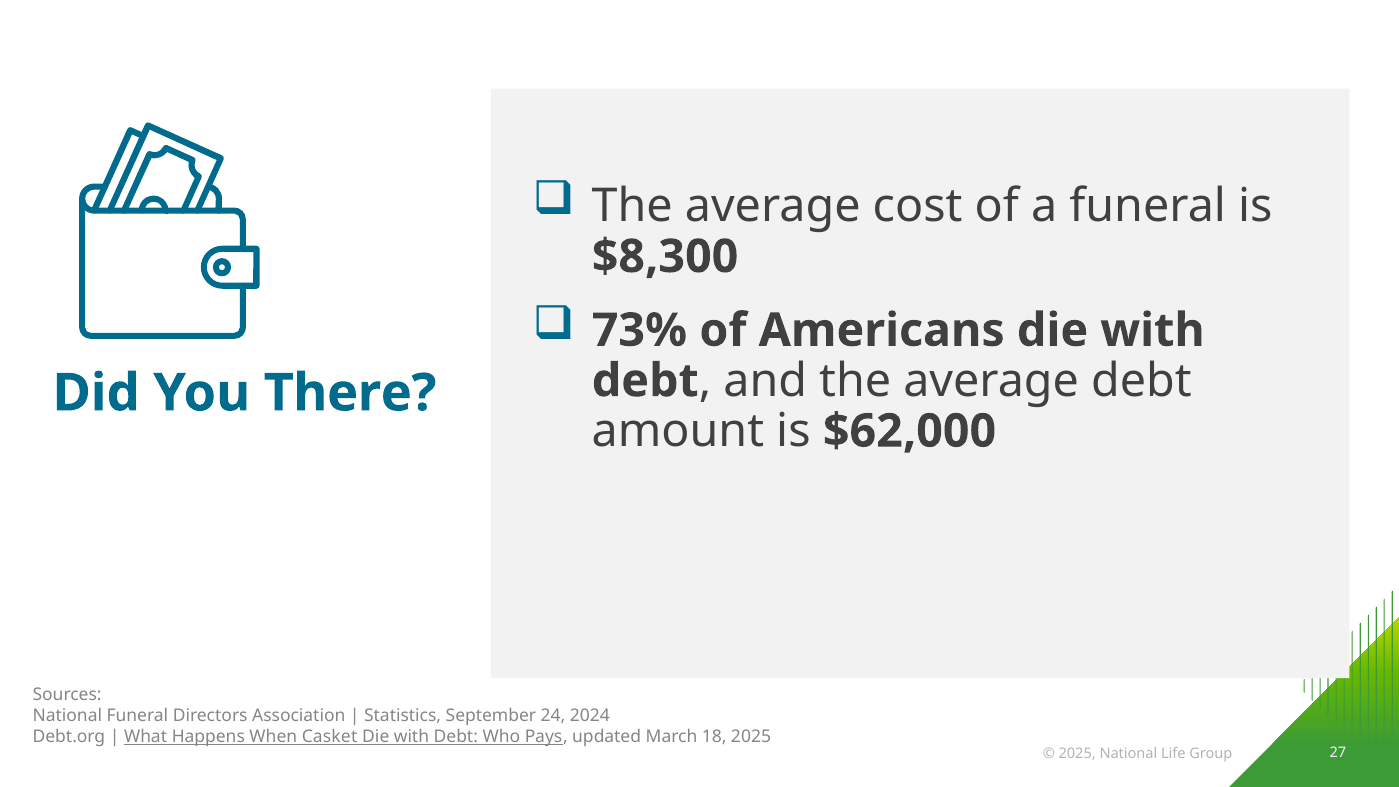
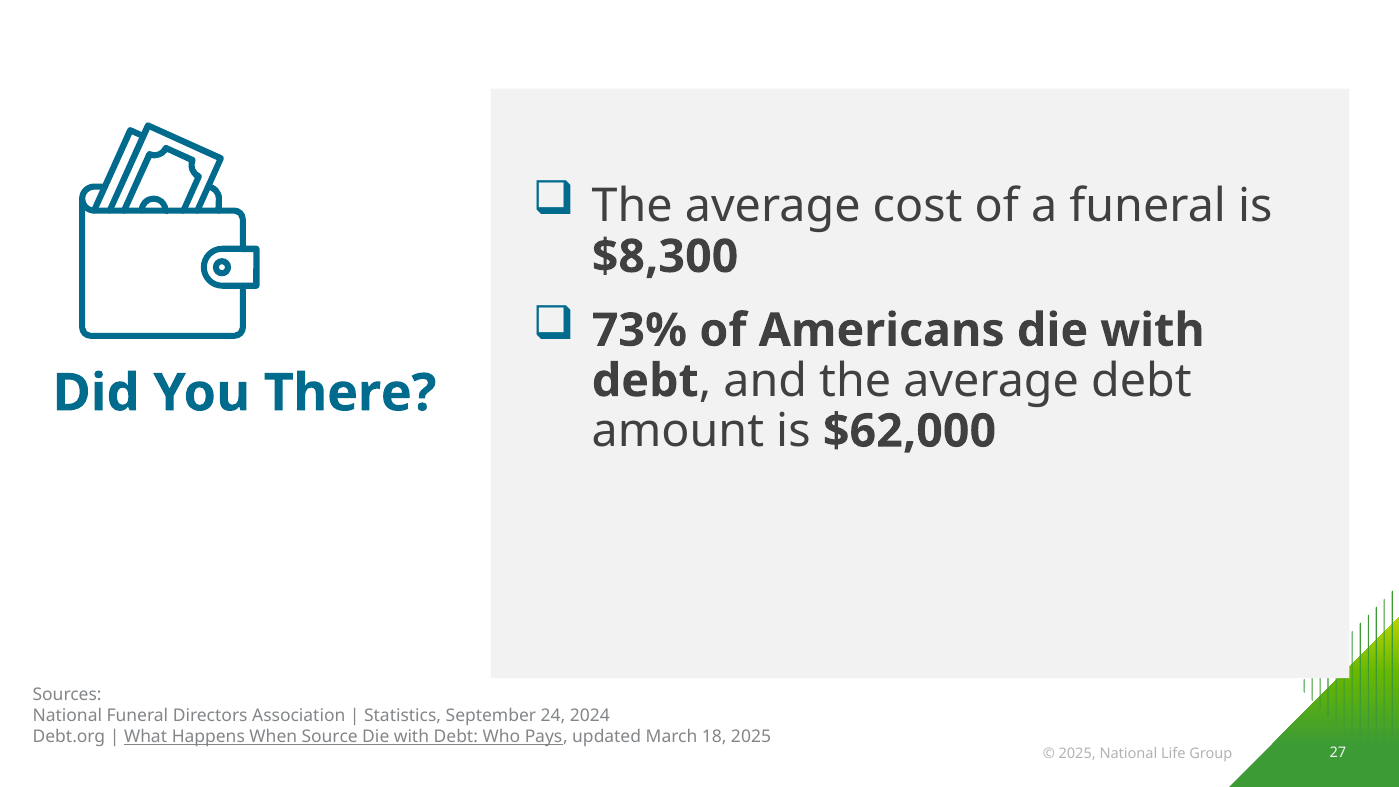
Casket: Casket -> Source
